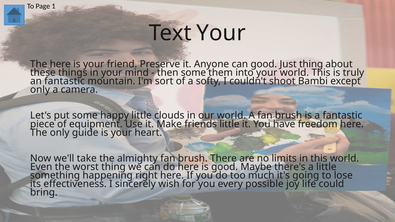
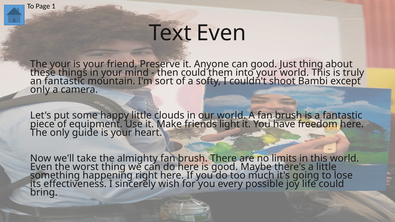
Text Your: Your -> Even
The here: here -> your
then some: some -> could
friends little: little -> light
